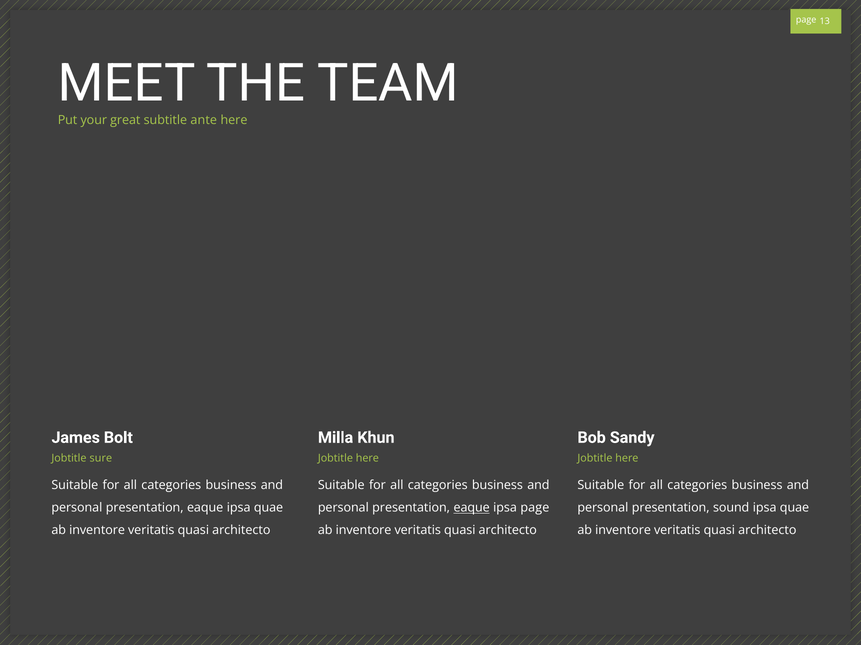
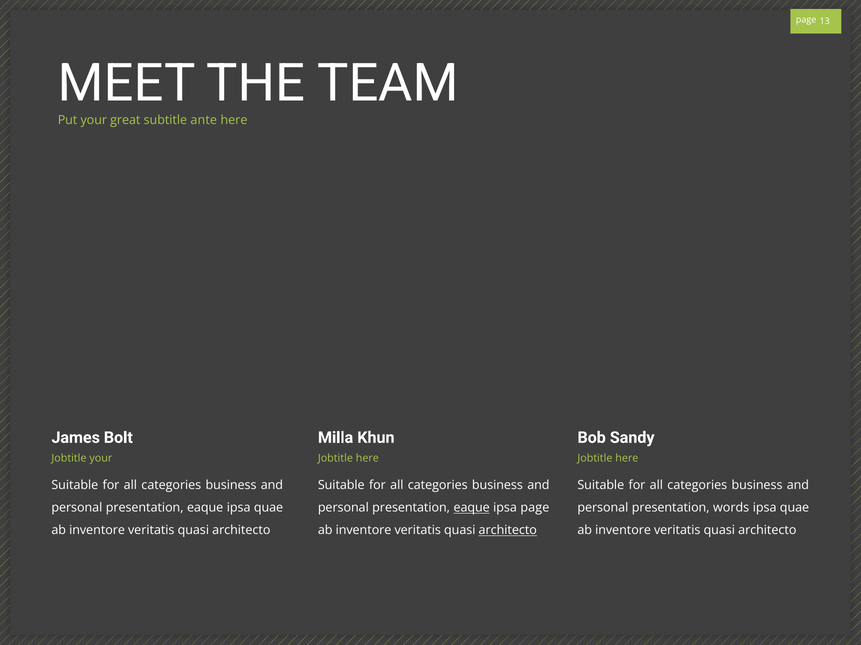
Jobtitle sure: sure -> your
sound: sound -> words
architecto at (508, 531) underline: none -> present
